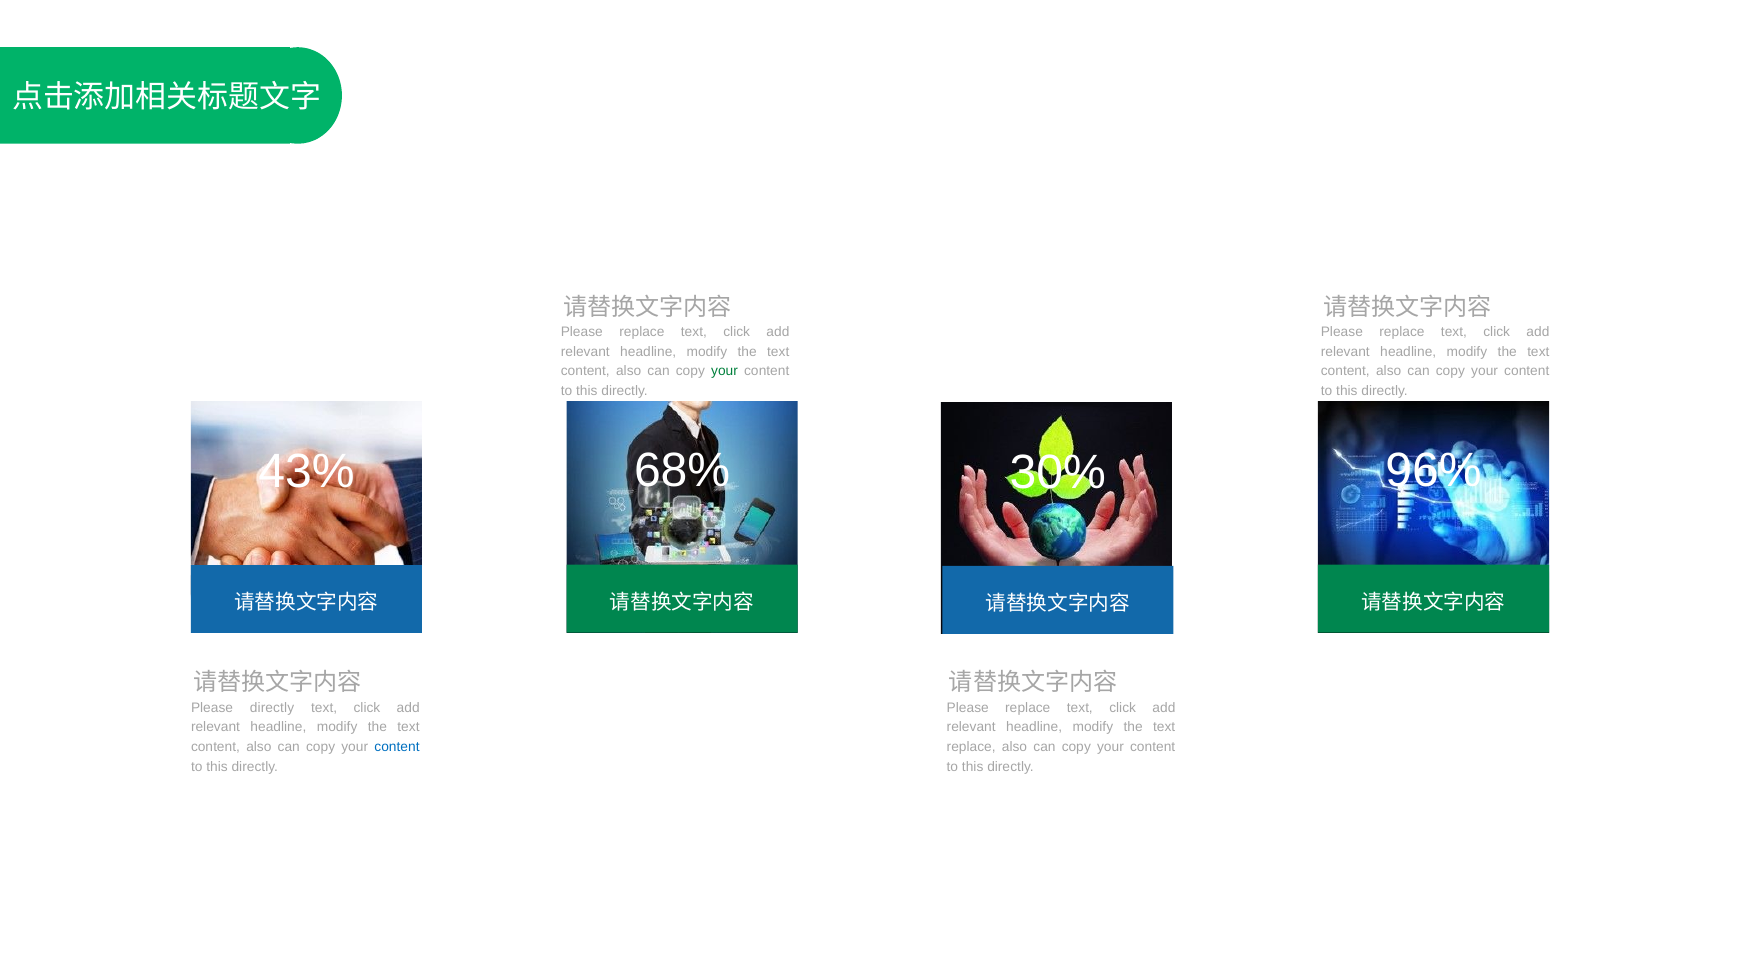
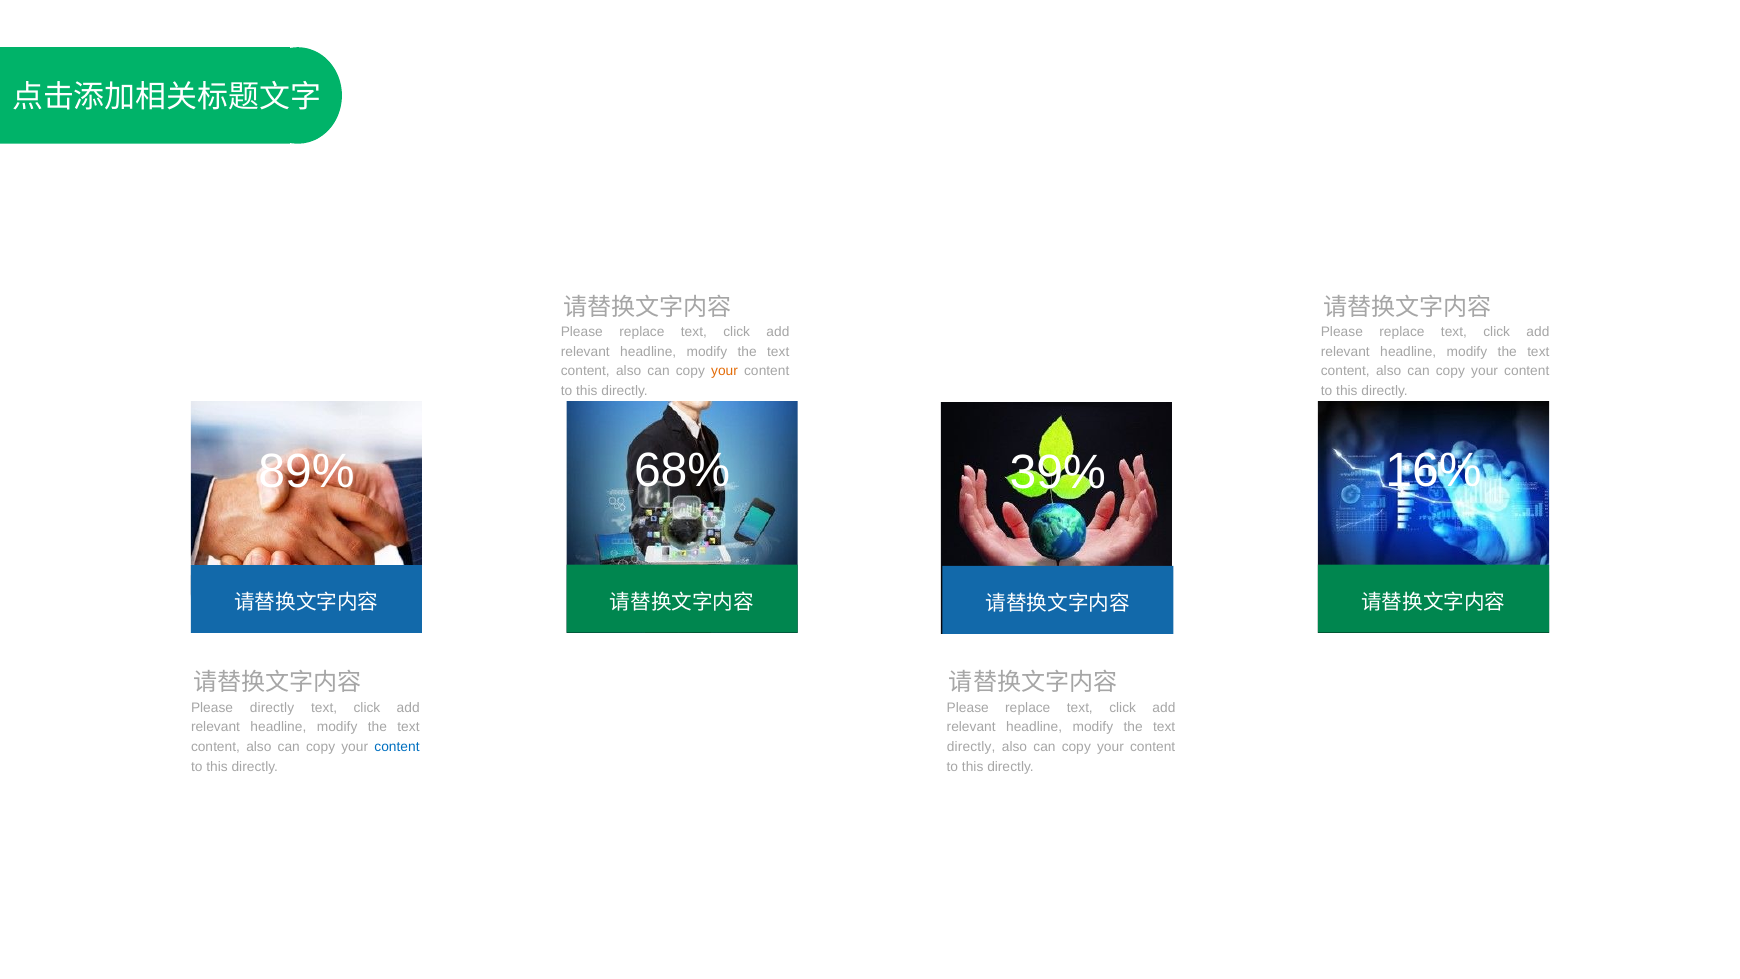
your at (725, 371) colour: green -> orange
96%: 96% -> 16%
43%: 43% -> 89%
30%: 30% -> 39%
replace at (971, 747): replace -> directly
